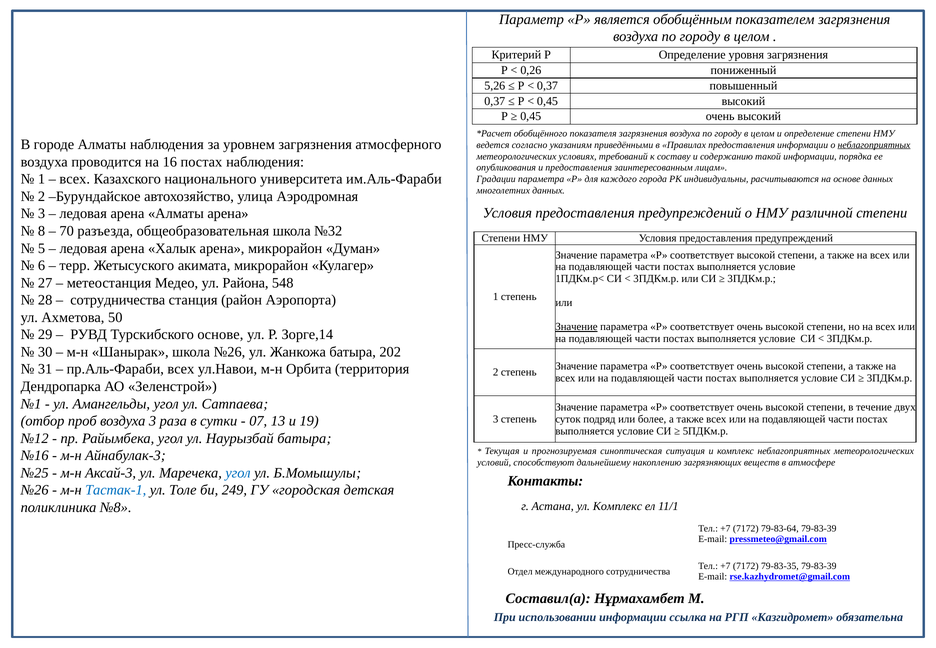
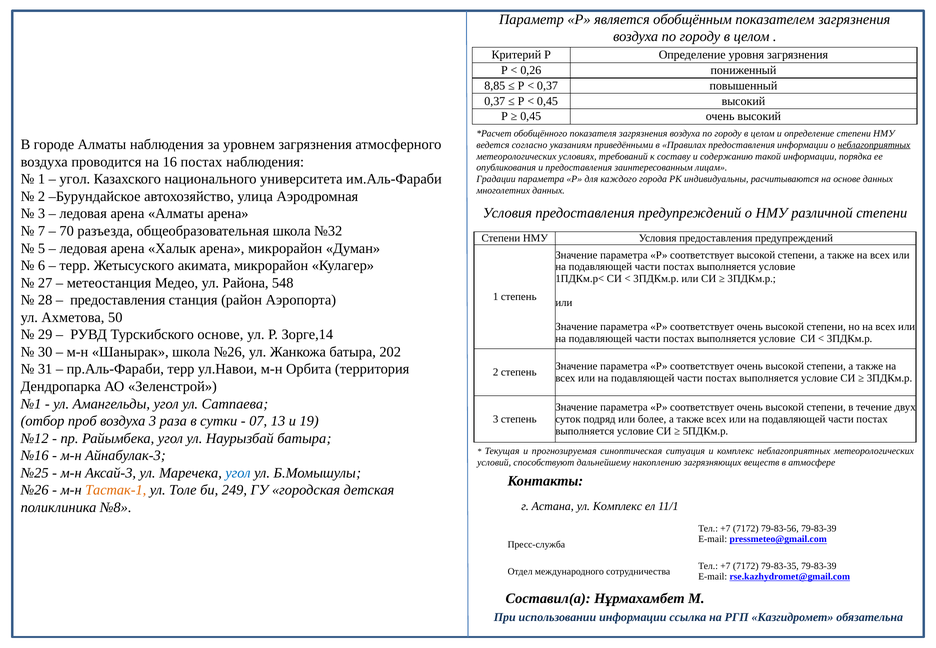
5,26: 5,26 -> 8,85
всех at (75, 179): всех -> угол
8: 8 -> 7
сотрудничества at (118, 300): сотрудничества -> предоставления
Значение at (576, 327) underline: present -> none
пр.Аль-Фараби всех: всех -> терр
Тастак-1 colour: blue -> orange
79-83-64: 79-83-64 -> 79-83-56
